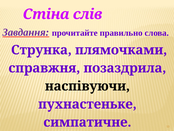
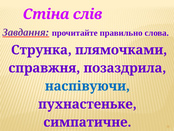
наспівуючи colour: black -> blue
